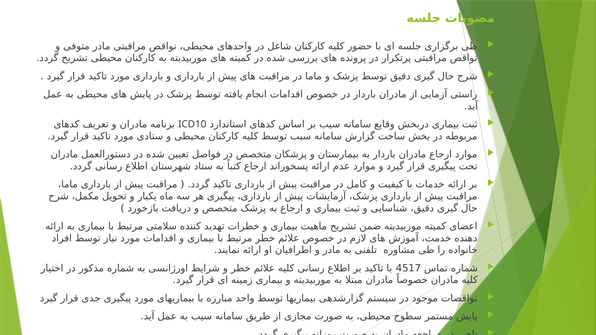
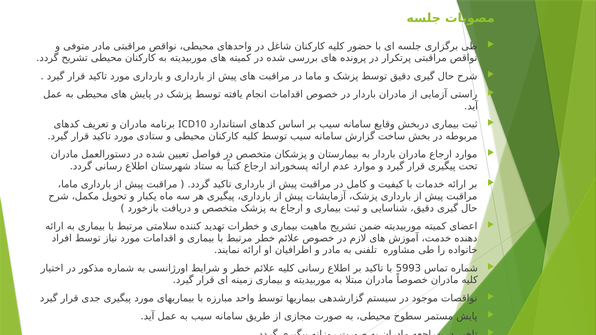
4517: 4517 -> 5993
